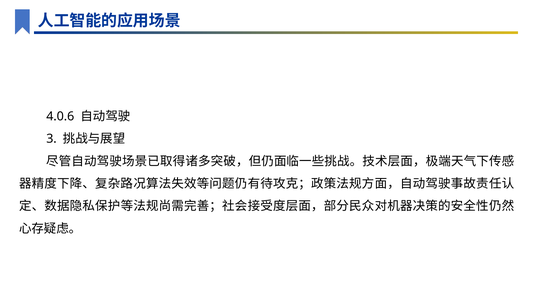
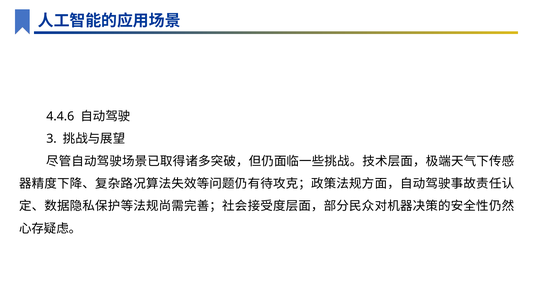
4.0.6: 4.0.6 -> 4.4.6
